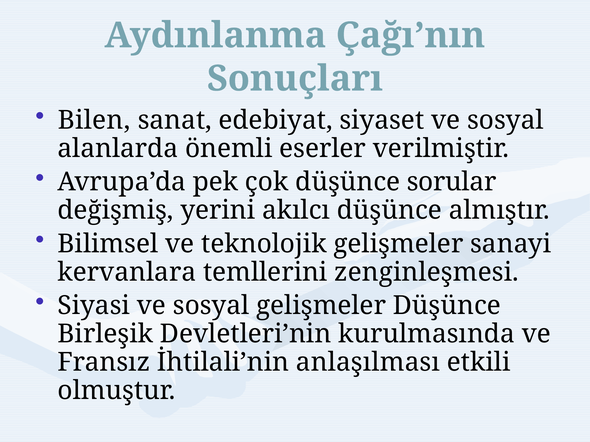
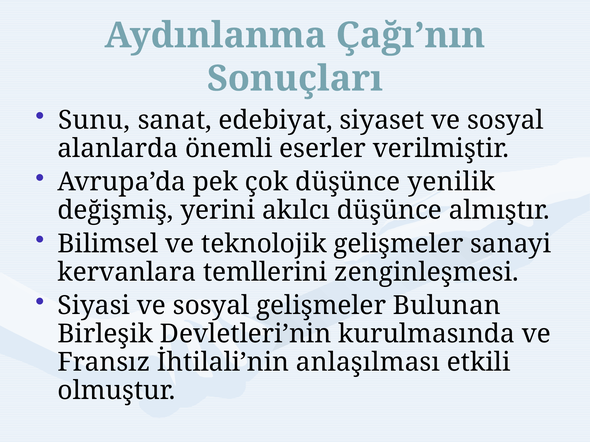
Bilen: Bilen -> Sunu
sorular: sorular -> yenilik
gelişmeler Düşünce: Düşünce -> Bulunan
